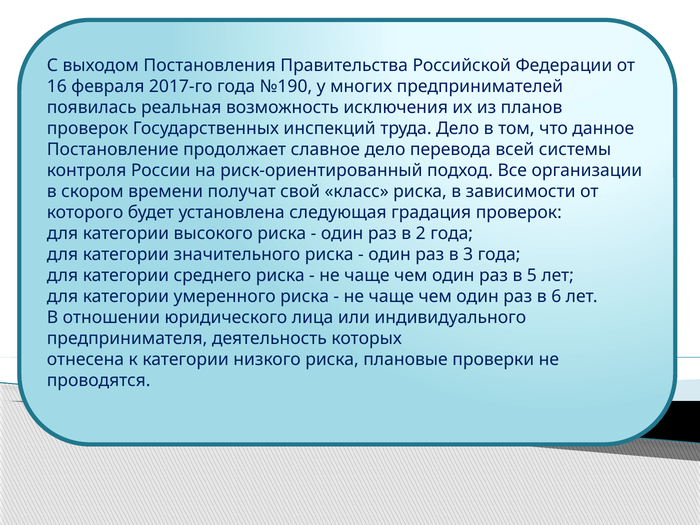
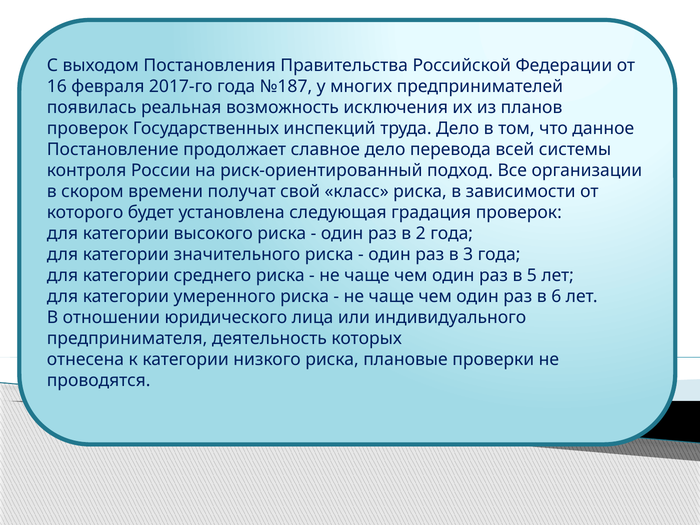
№190: №190 -> №187
